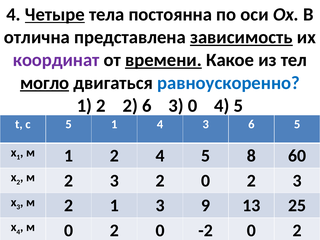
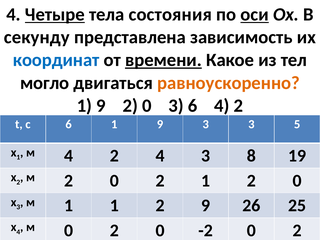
постоянна: постоянна -> состояния
оси underline: none -> present
отлична: отлична -> секунду
зависимость underline: present -> none
координат colour: purple -> blue
могло underline: present -> none
равноускоренно colour: blue -> orange
2 at (101, 106): 2 -> 9
6 at (147, 106): 6 -> 0
3 0: 0 -> 6
5 at (238, 106): 5 -> 2
с 5: 5 -> 6
4 at (160, 124): 4 -> 9
3 6: 6 -> 3
м 1: 1 -> 4
2 4 5: 5 -> 3
60: 60 -> 19
м 2 3: 3 -> 0
0 at (206, 181): 0 -> 1
3 at (297, 181): 3 -> 0
2 at (69, 206): 2 -> 1
3 at (160, 206): 3 -> 2
13: 13 -> 26
